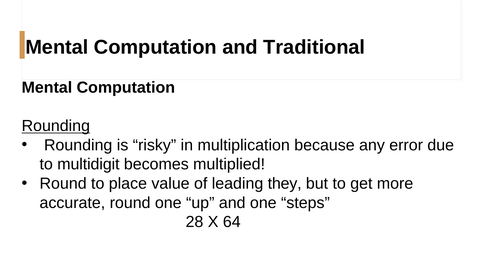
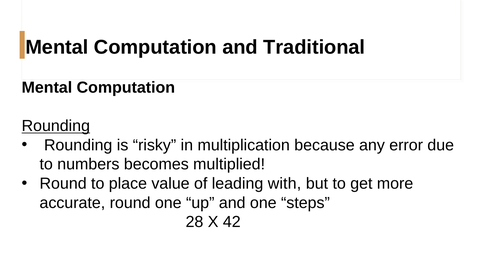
multidigit: multidigit -> numbers
they: they -> with
64: 64 -> 42
